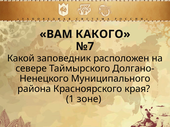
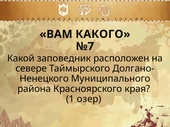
зоне: зоне -> озер
